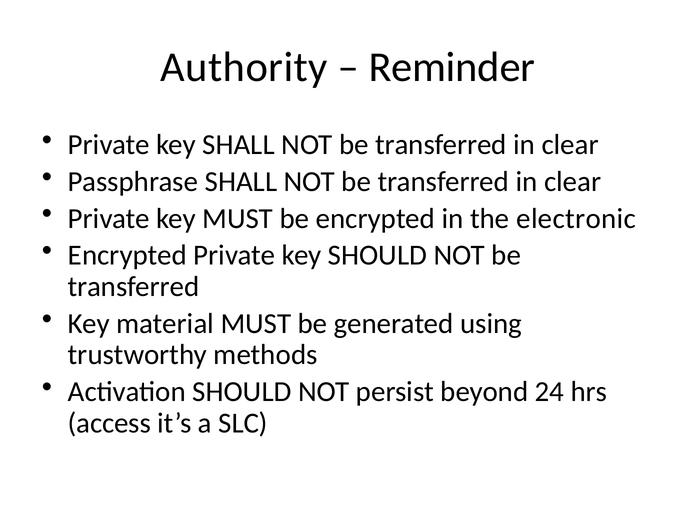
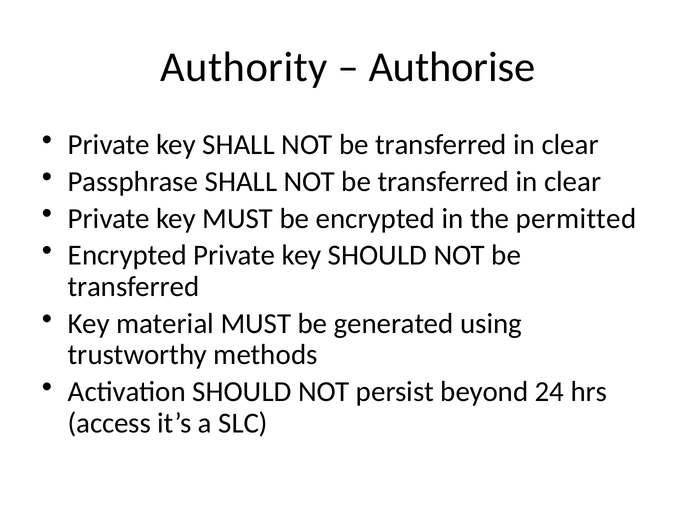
Reminder: Reminder -> Authorise
electronic: electronic -> permitted
